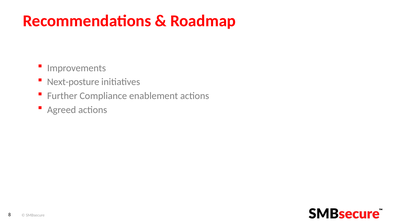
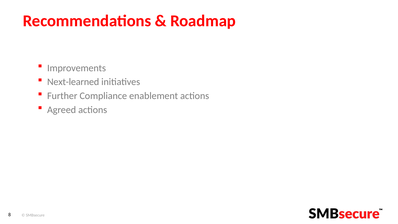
Next-posture: Next-posture -> Next-learned
